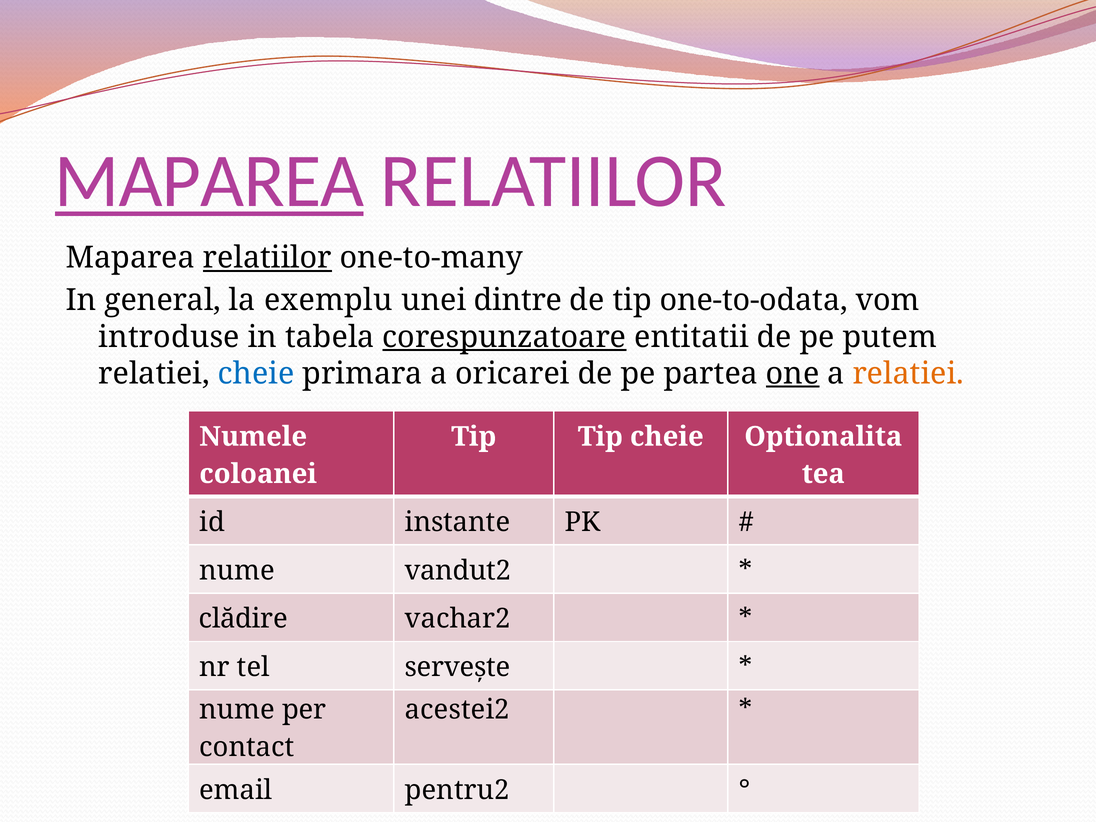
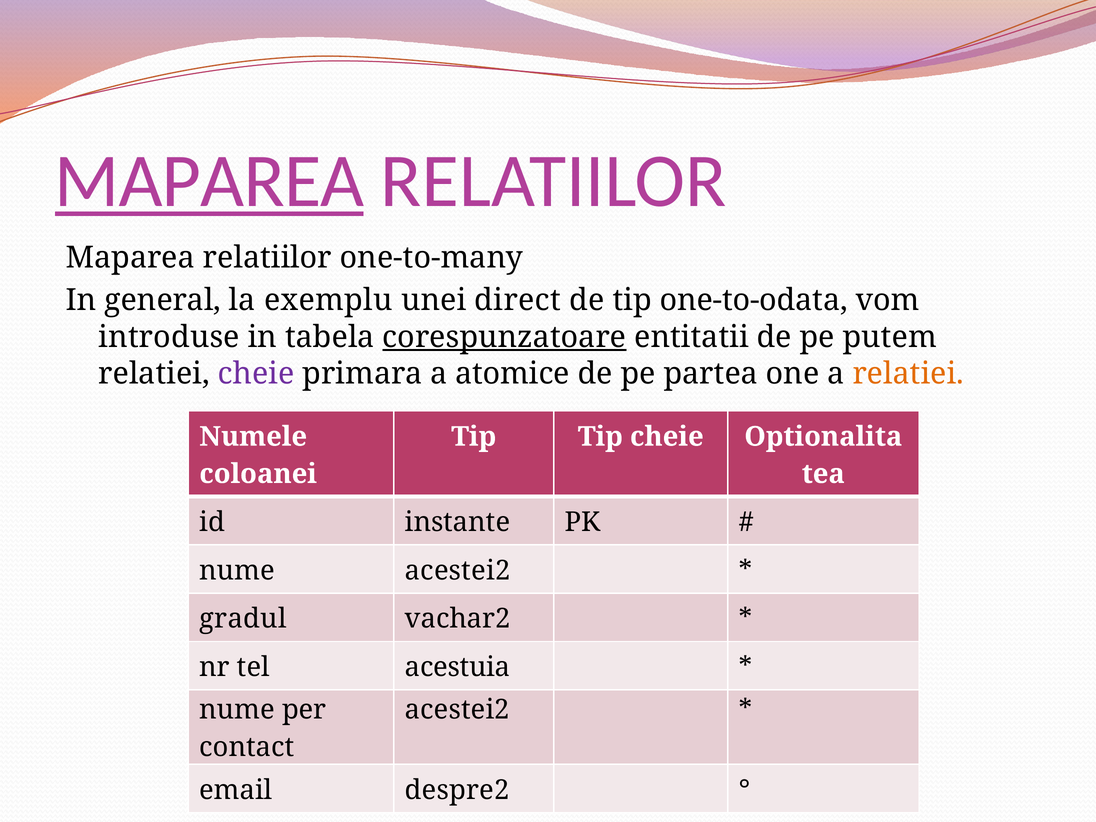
relatiilor at (267, 258) underline: present -> none
dintre: dintre -> direct
cheie at (256, 374) colour: blue -> purple
oricarei: oricarei -> atomice
one underline: present -> none
nume vandut2: vandut2 -> acestei2
clădire: clădire -> gradul
servește: servește -> acestuia
pentru2: pentru2 -> despre2
